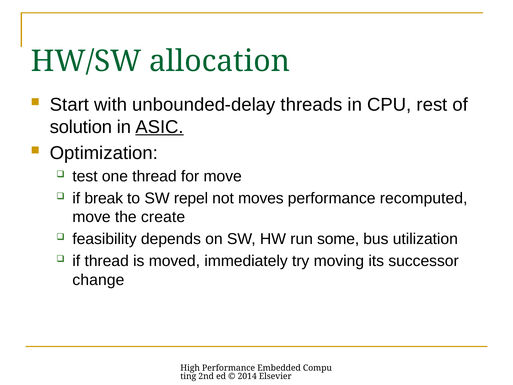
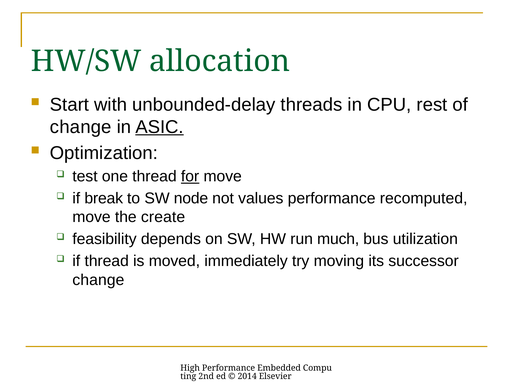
solution at (81, 127): solution -> change
for underline: none -> present
repel: repel -> node
moves: moves -> values
some: some -> much
